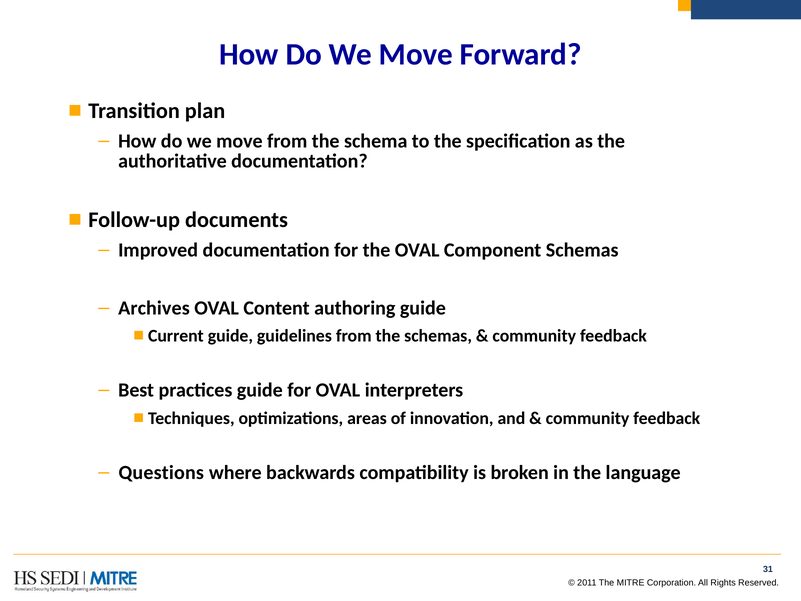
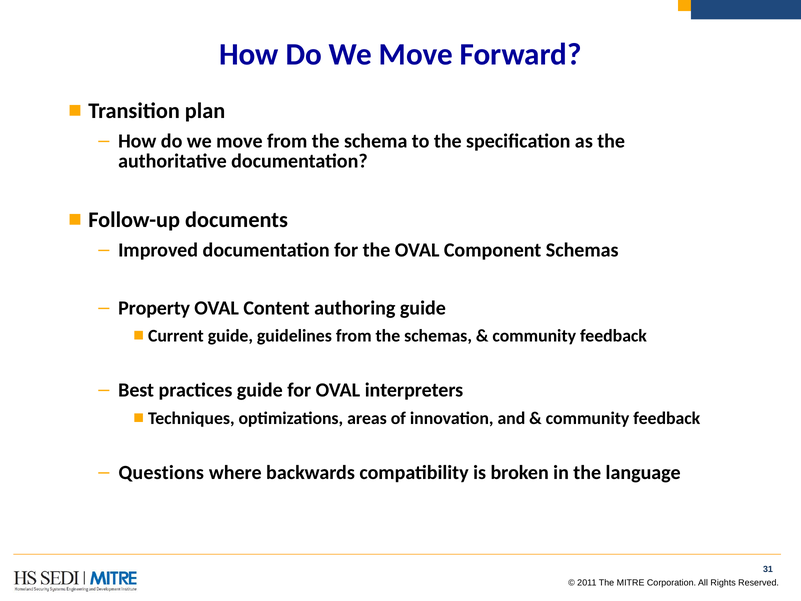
Archives: Archives -> Property
